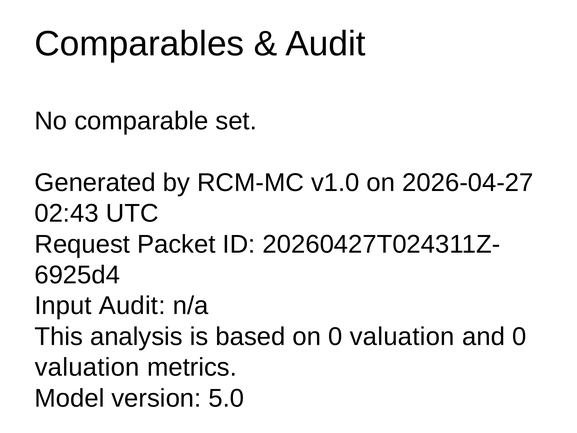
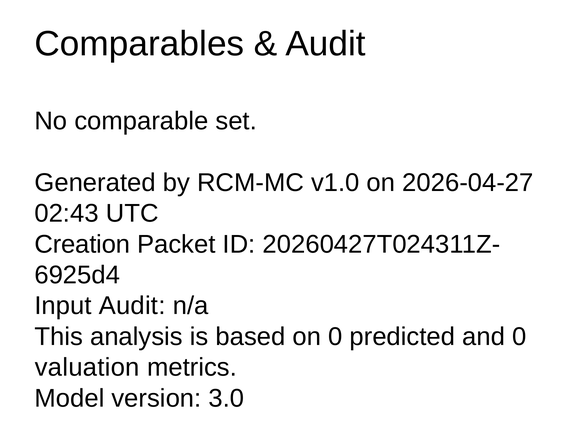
Request: Request -> Creation
on 0 valuation: valuation -> predicted
5.0: 5.0 -> 3.0
